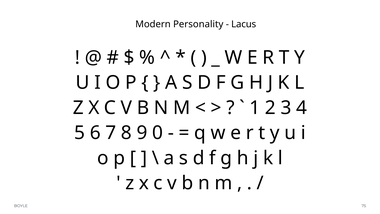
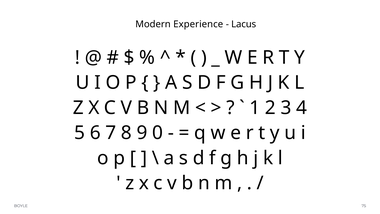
Personality: Personality -> Experience
